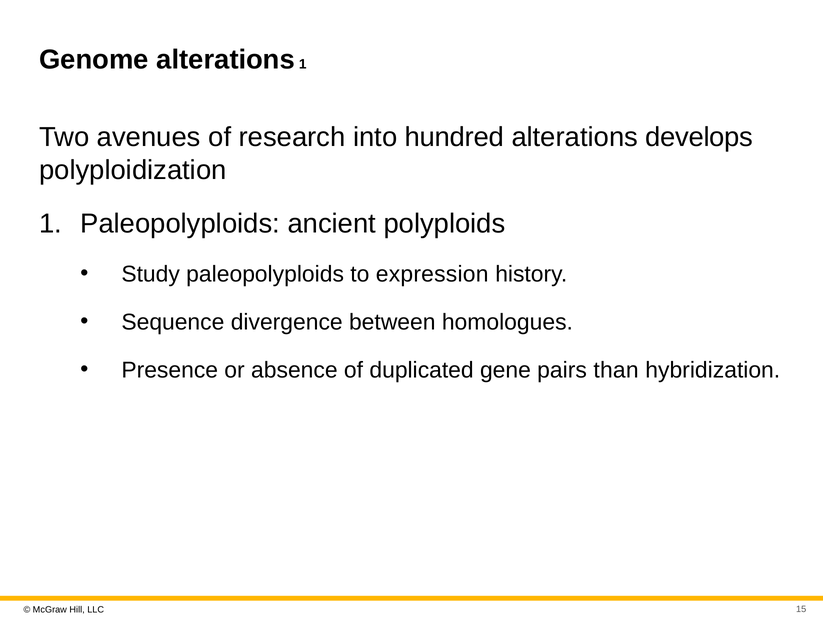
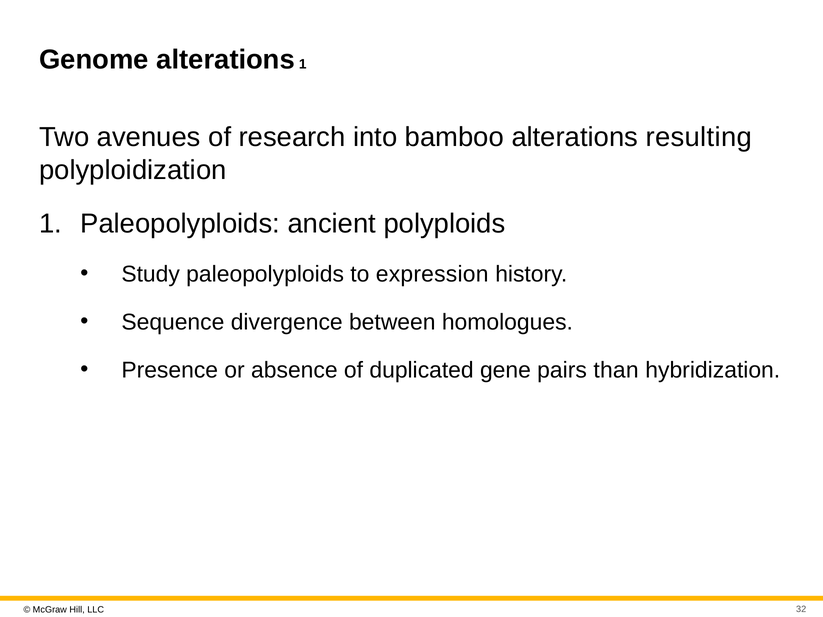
hundred: hundred -> bamboo
develops: develops -> resulting
15: 15 -> 32
